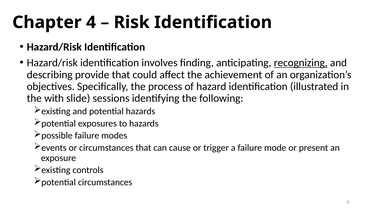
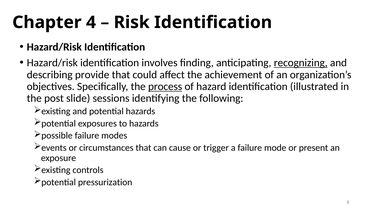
process underline: none -> present
with: with -> post
potential circumstances: circumstances -> pressurization
